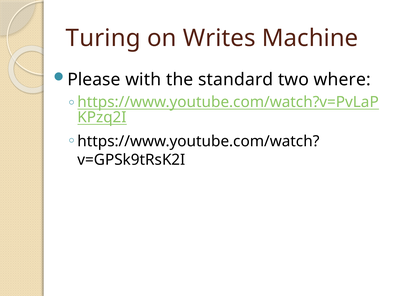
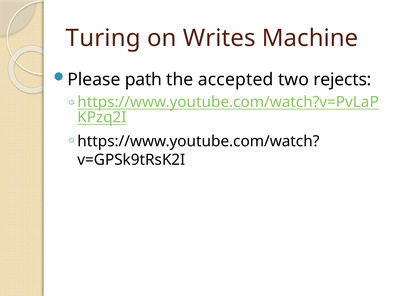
with: with -> path
standard: standard -> accepted
where: where -> rejects
